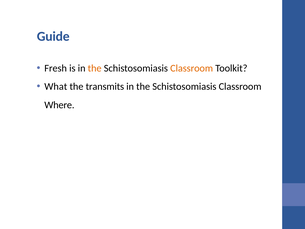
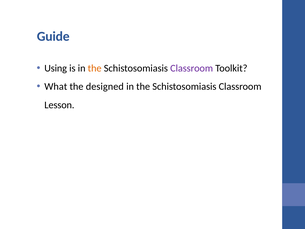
Fresh: Fresh -> Using
Classroom at (192, 68) colour: orange -> purple
transmits: transmits -> designed
Where: Where -> Lesson
